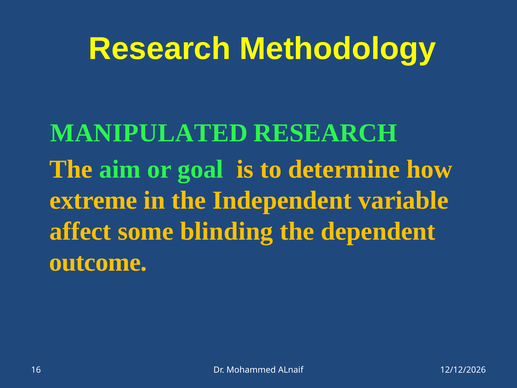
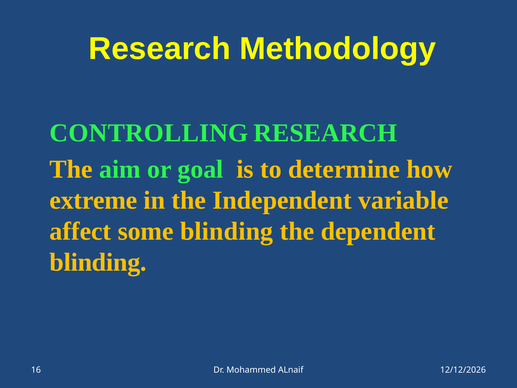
MANIPULATED: MANIPULATED -> CONTROLLING
outcome at (98, 262): outcome -> blinding
